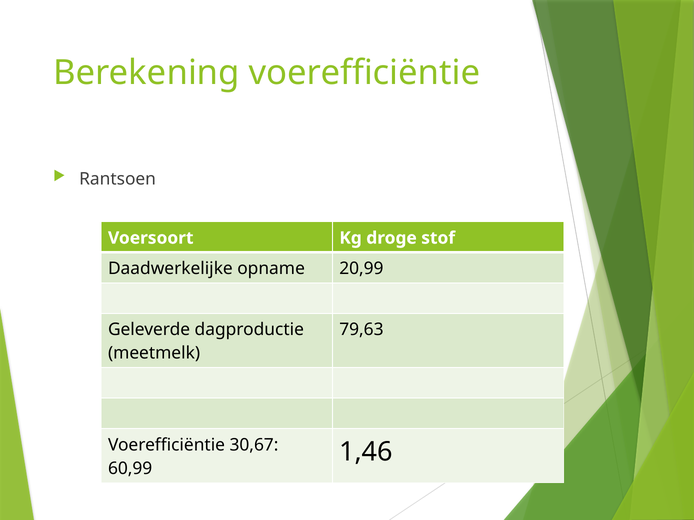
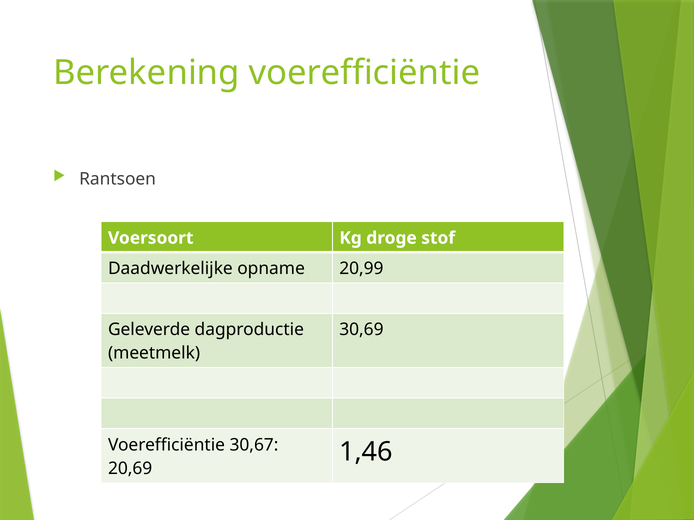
79,63: 79,63 -> 30,69
60,99: 60,99 -> 20,69
